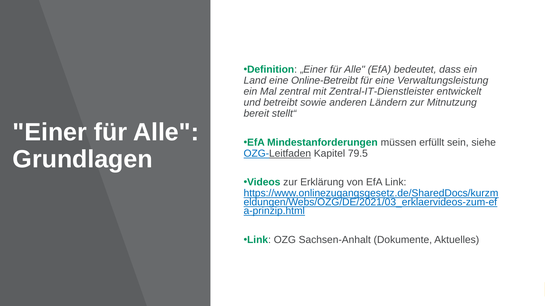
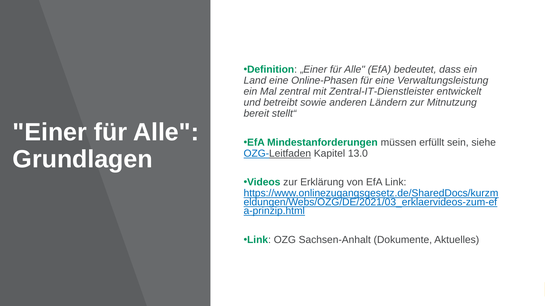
Online-Betreibt: Online-Betreibt -> Online-Phasen
79.5: 79.5 -> 13.0
